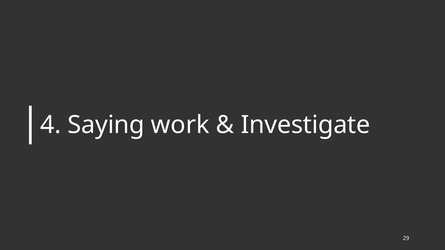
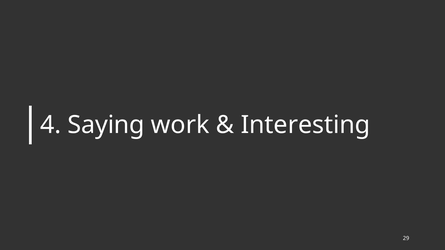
Investigate: Investigate -> Interesting
